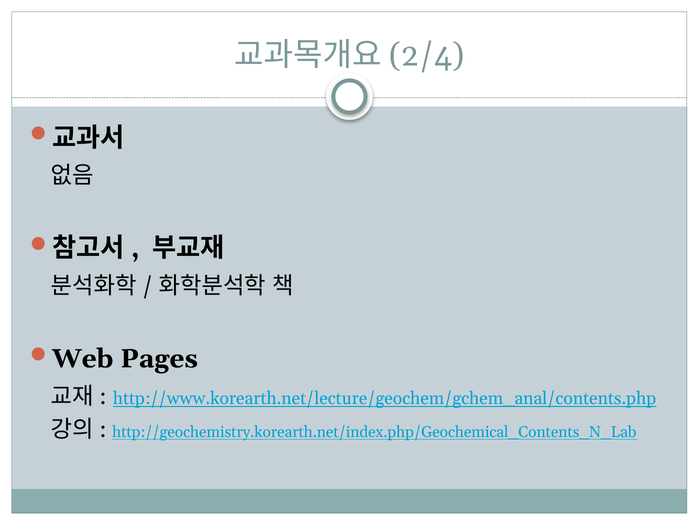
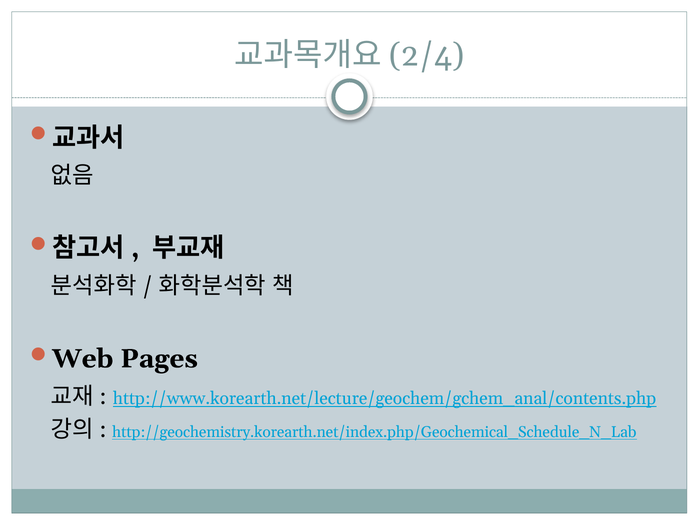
http://geochemistry.korearth.net/index.php/Geochemical_Contents_N_Lab: http://geochemistry.korearth.net/index.php/Geochemical_Contents_N_Lab -> http://geochemistry.korearth.net/index.php/Geochemical_Schedule_N_Lab
